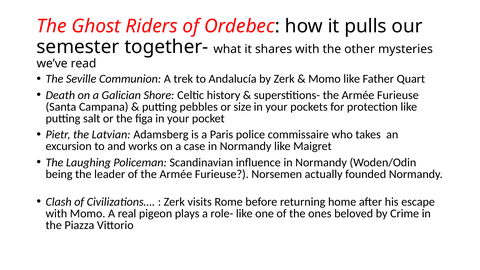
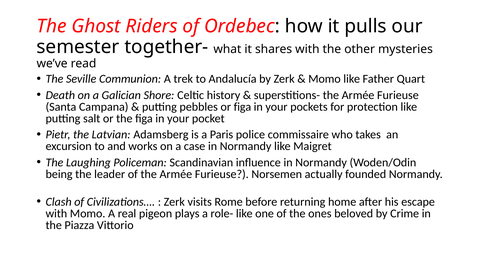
or size: size -> figa
